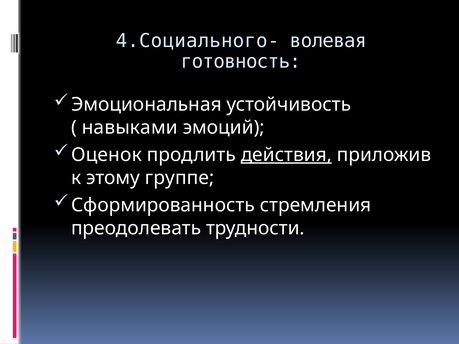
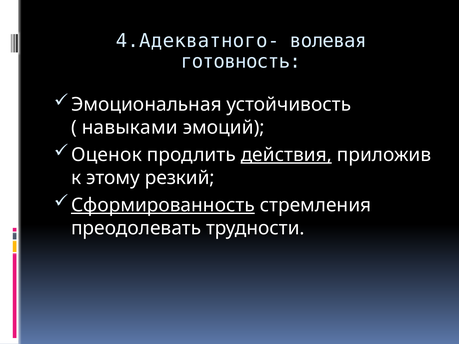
4.Социального-: 4.Социального- -> 4.Адекватного-
группе: группе -> резкий
Сформированность underline: none -> present
